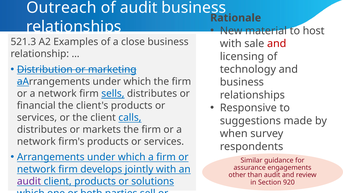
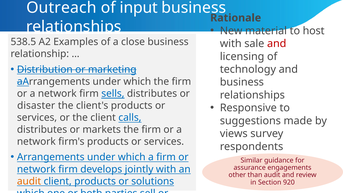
of audit: audit -> input
521.3: 521.3 -> 538.5
financial: financial -> disaster
when: when -> views
audit at (29, 181) colour: purple -> orange
